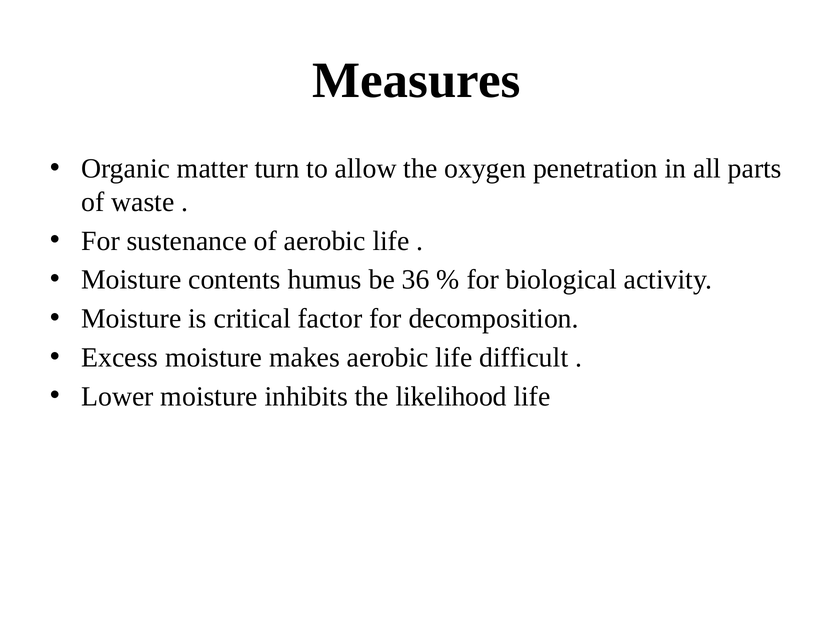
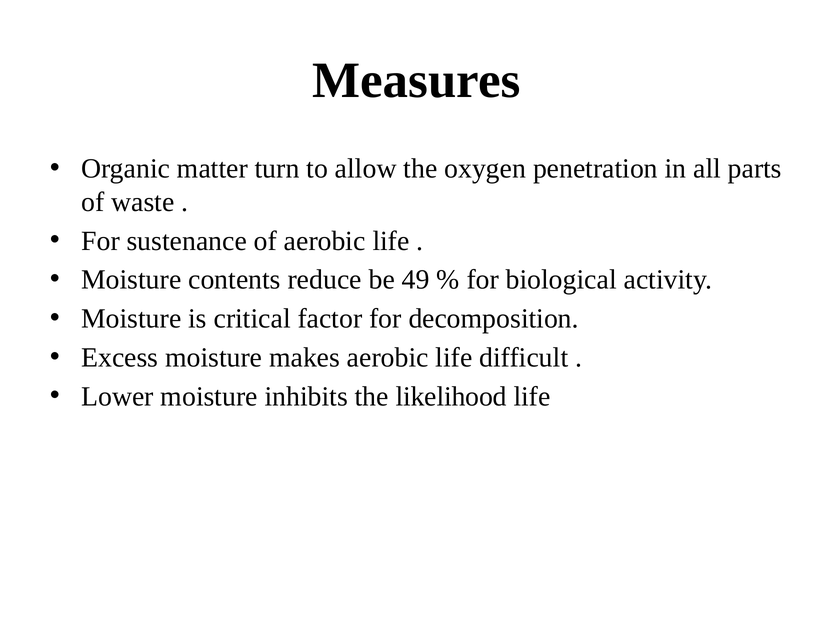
humus: humus -> reduce
36: 36 -> 49
